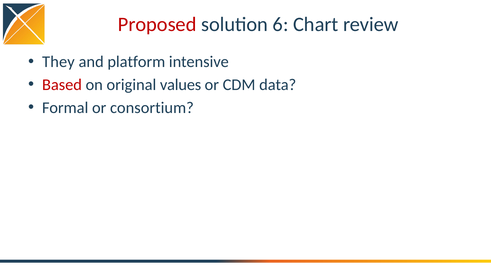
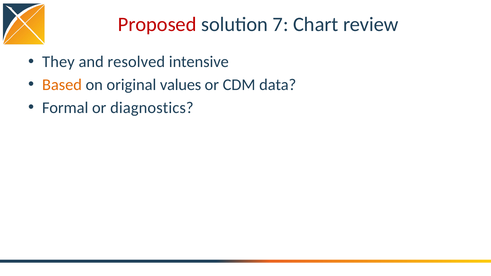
6: 6 -> 7
platform: platform -> resolved
Based colour: red -> orange
consortium: consortium -> diagnostics
